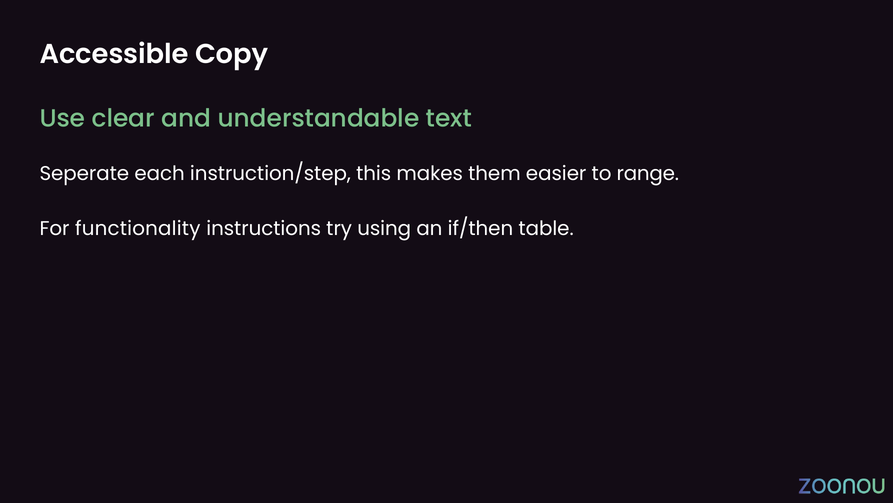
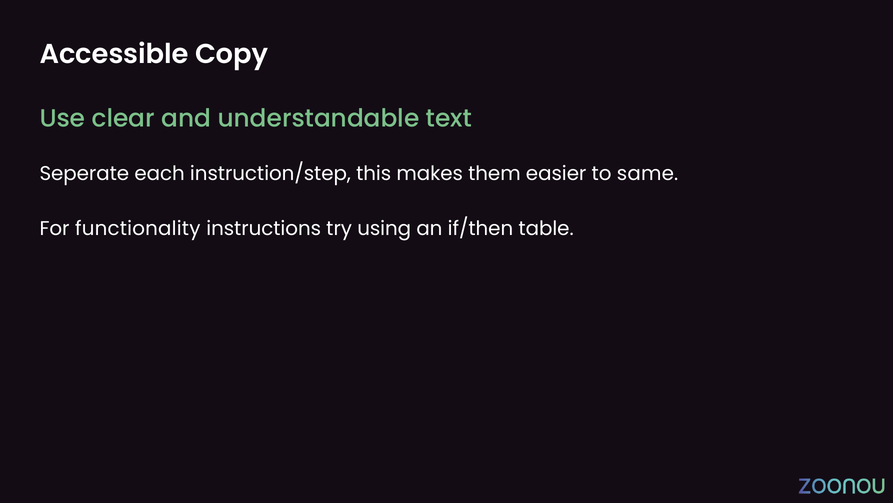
range: range -> same
